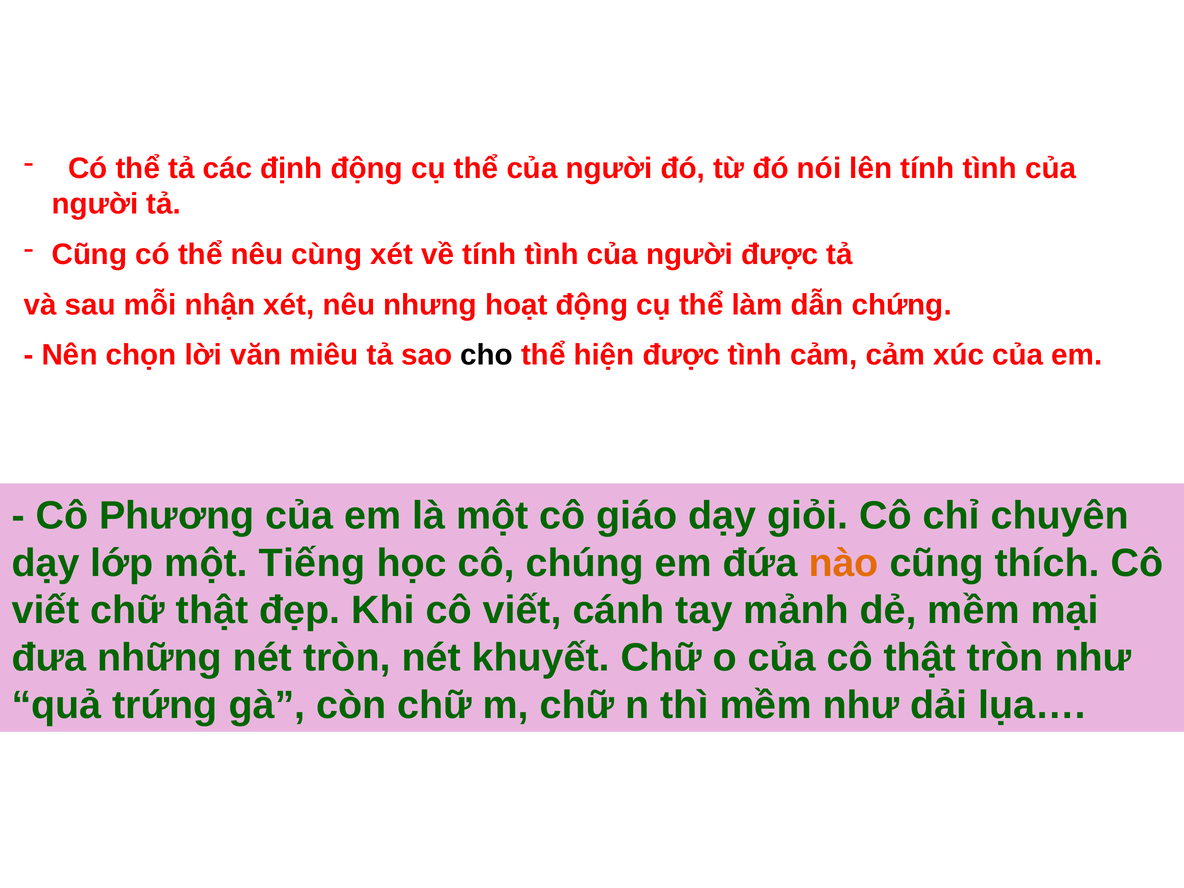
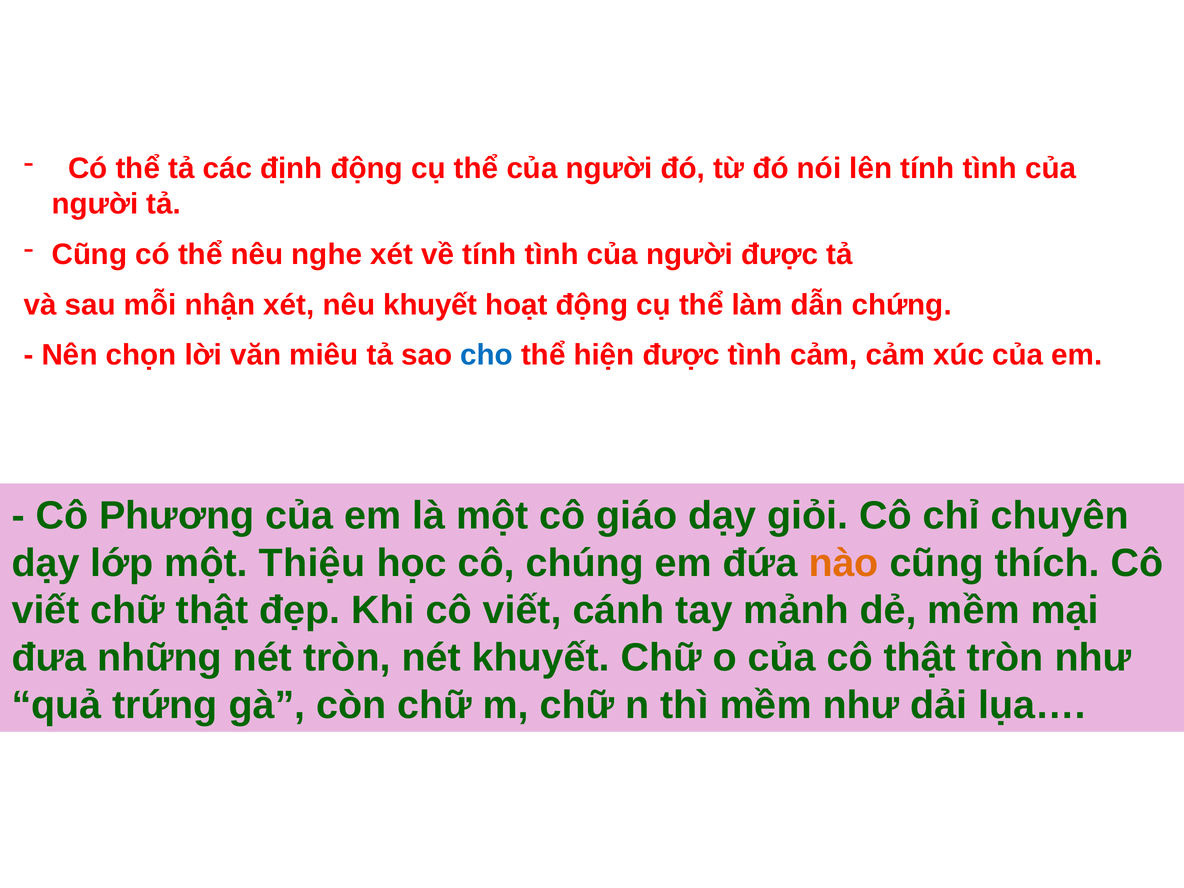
cùng: cùng -> nghe
nêu nhưng: nhưng -> khuyết
cho colour: black -> blue
Tiếng: Tiếng -> Thiệu
